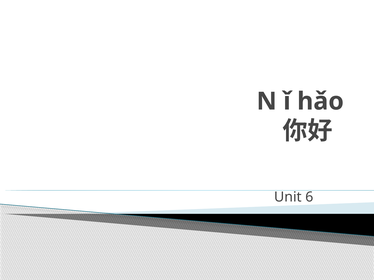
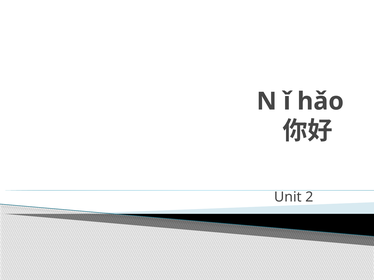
6: 6 -> 2
